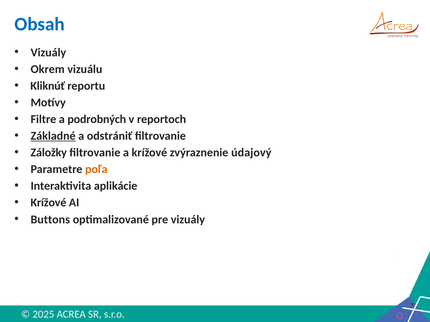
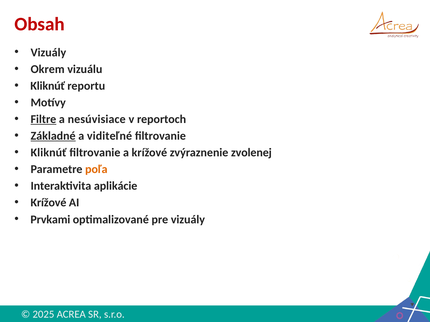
Obsah colour: blue -> red
Filtre underline: none -> present
podrobných: podrobných -> nesúvisiace
odstrániť: odstrániť -> viditeľné
Záložky at (49, 153): Záložky -> Kliknúť
údajový: údajový -> zvolenej
Buttons: Buttons -> Prvkami
